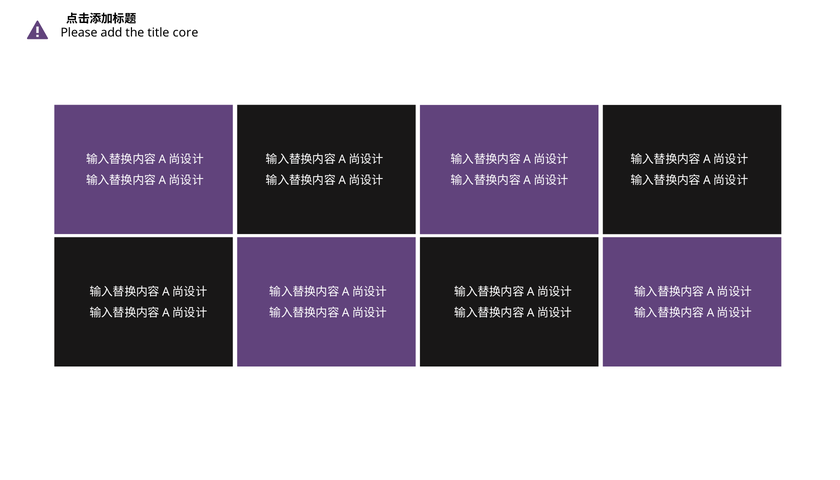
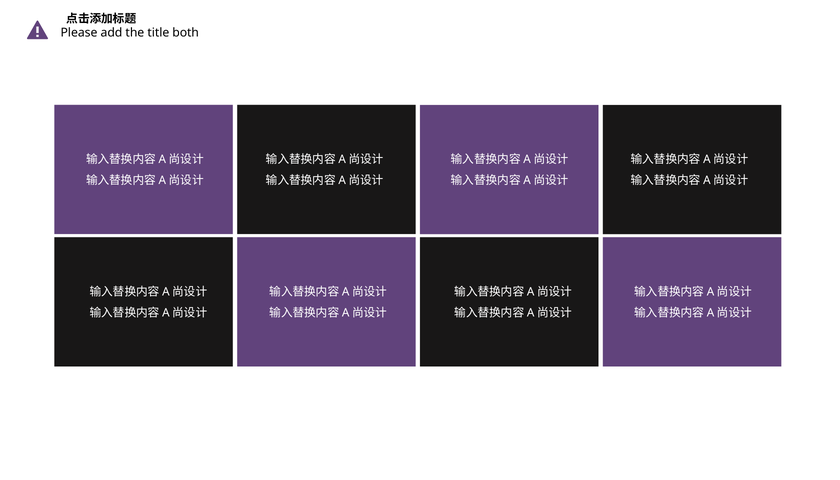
core: core -> both
